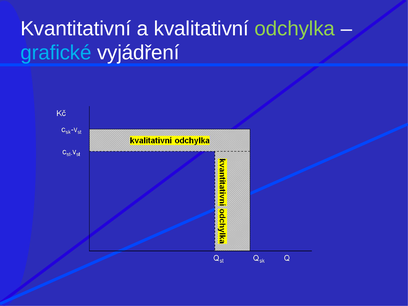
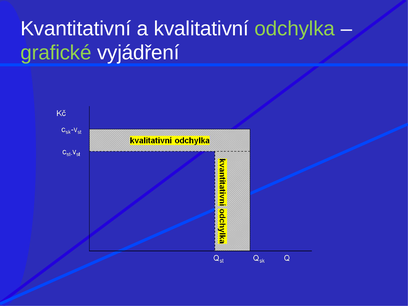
grafické colour: light blue -> light green
